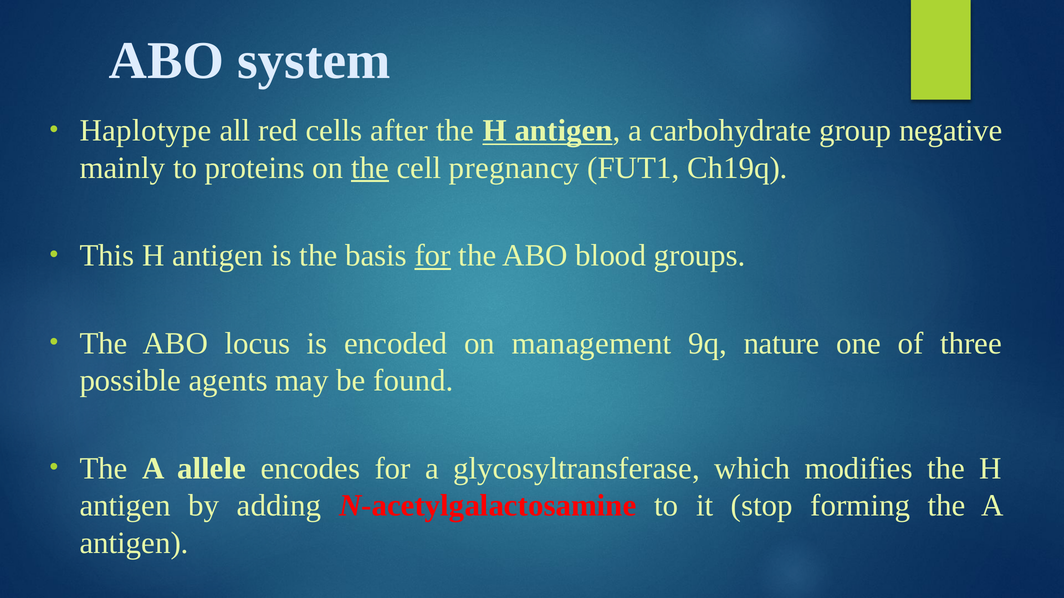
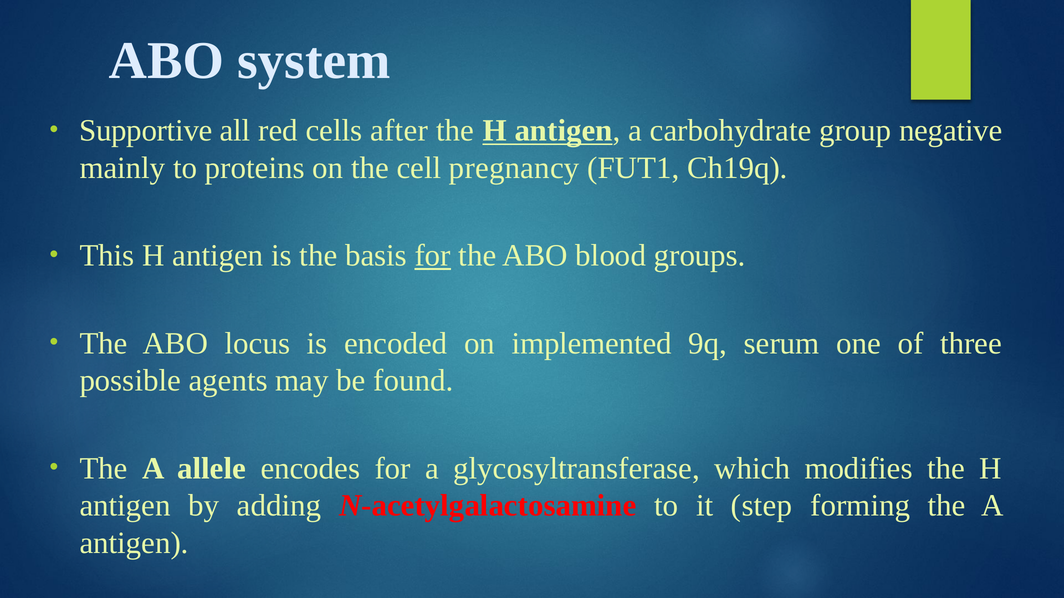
Haplotype: Haplotype -> Supportive
the at (370, 168) underline: present -> none
management: management -> implemented
nature: nature -> serum
stop: stop -> step
